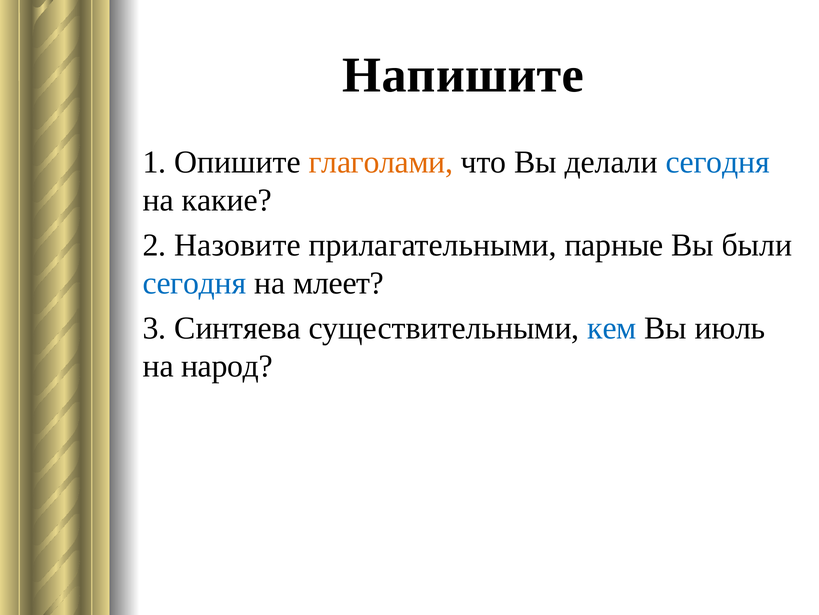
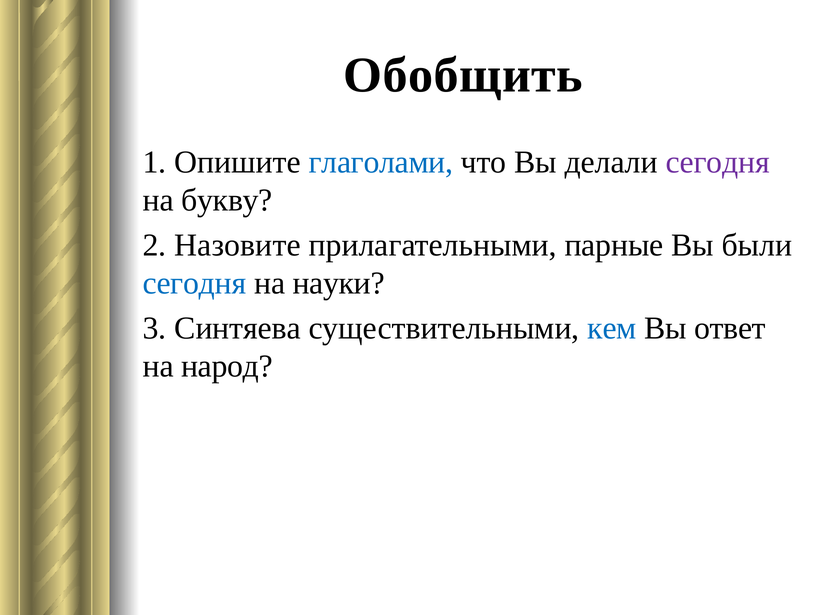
Напишите: Напишите -> Обобщить
глаголами colour: orange -> blue
сегодня at (718, 162) colour: blue -> purple
какие: какие -> букву
млеет: млеет -> науки
июль: июль -> ответ
